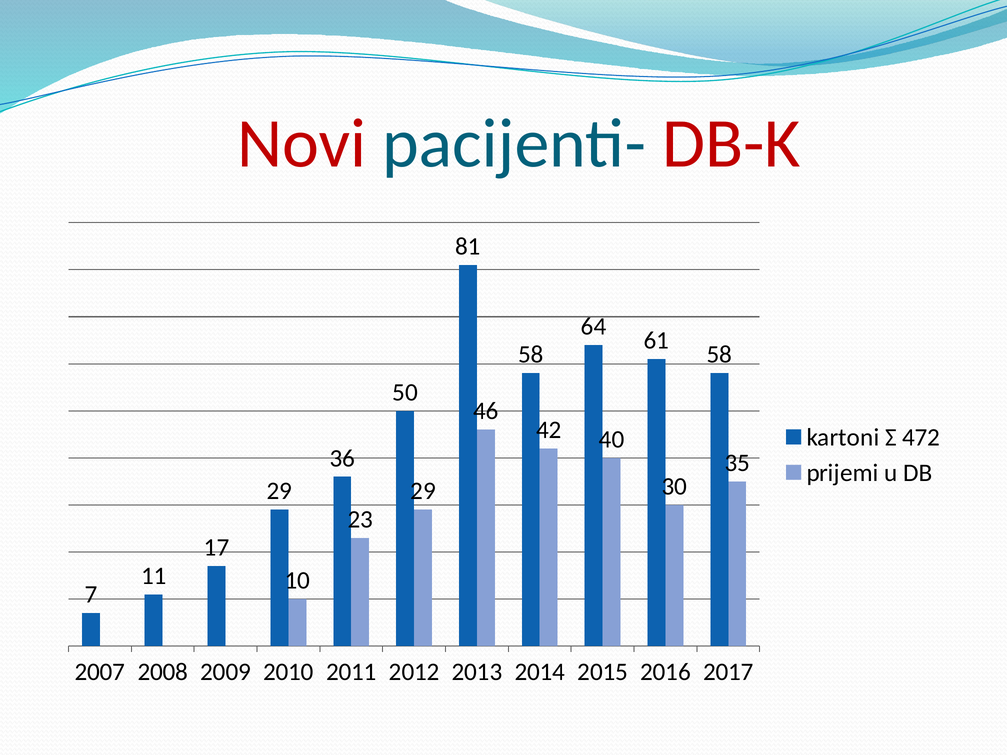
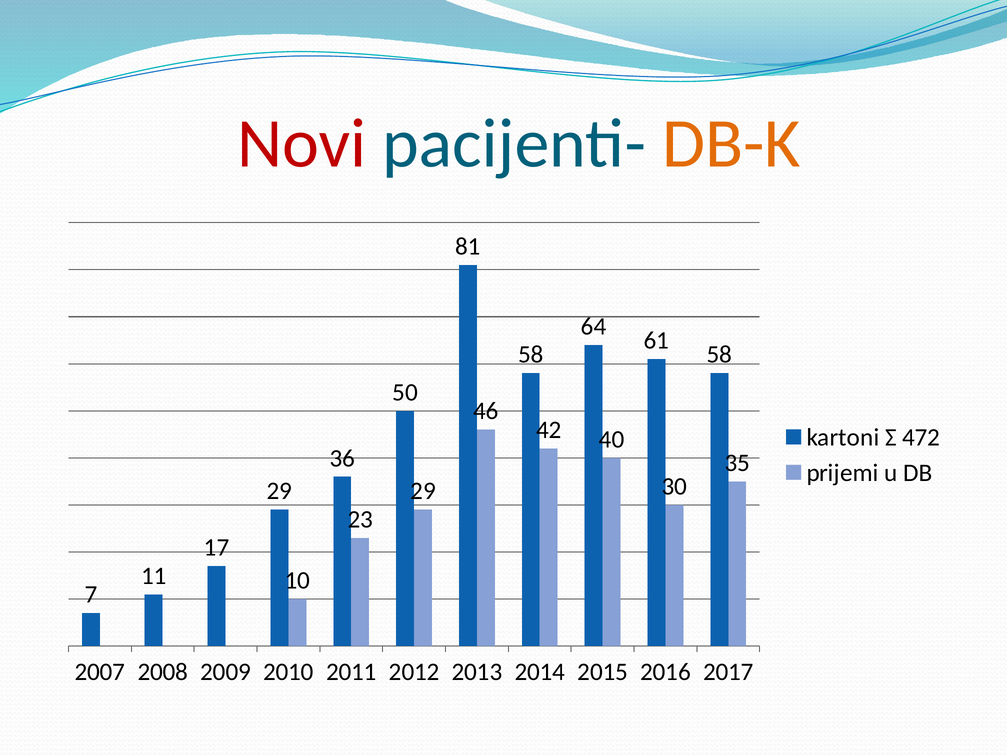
DB-K colour: red -> orange
